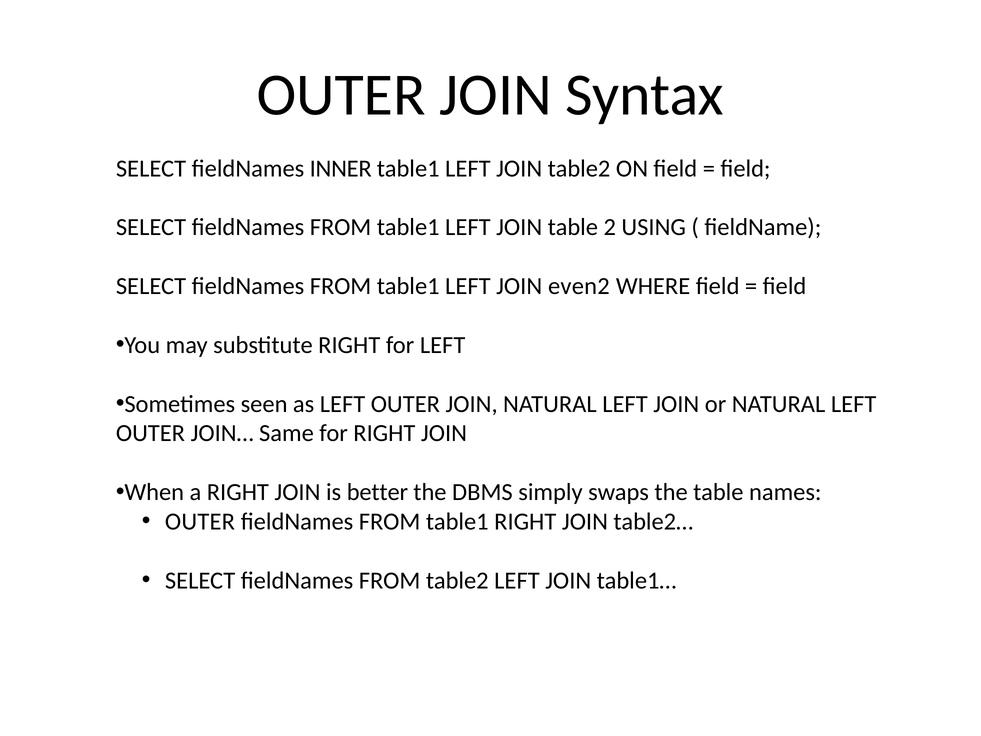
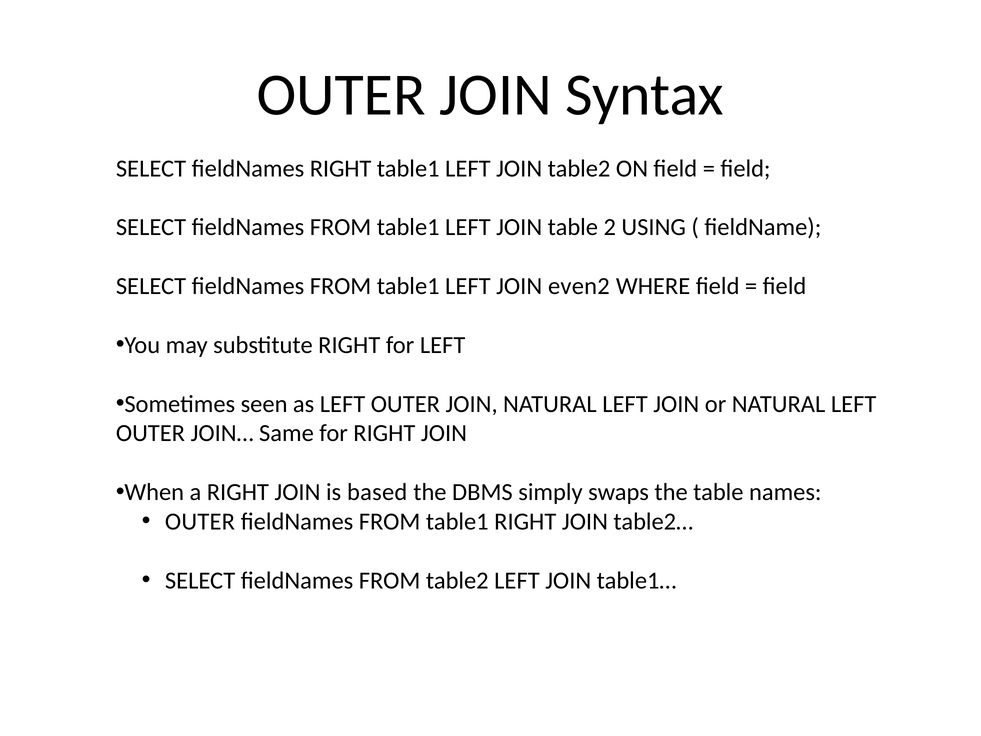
fieldNames INNER: INNER -> RIGHT
better: better -> based
